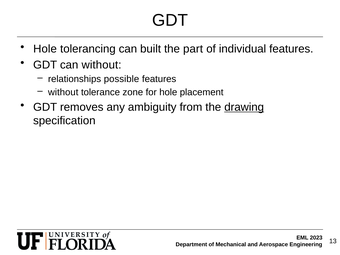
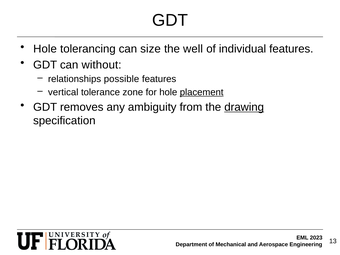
built: built -> size
part: part -> well
without at (63, 92): without -> vertical
placement underline: none -> present
